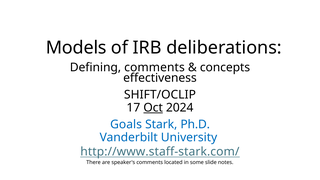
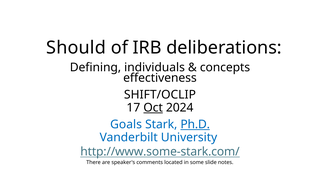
Models: Models -> Should
Defining comments: comments -> individuals
Ph.D underline: none -> present
http://www.staff-stark.com/: http://www.staff-stark.com/ -> http://www.some-stark.com/
